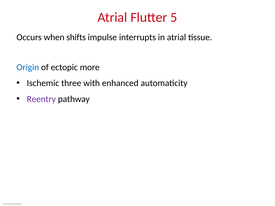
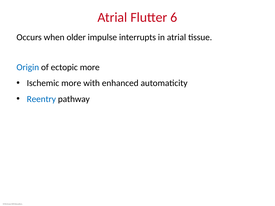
5: 5 -> 6
shifts: shifts -> older
Ischemic three: three -> more
Reentry colour: purple -> blue
